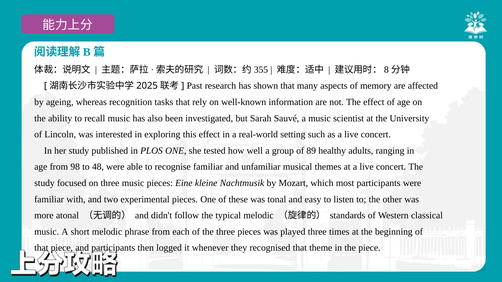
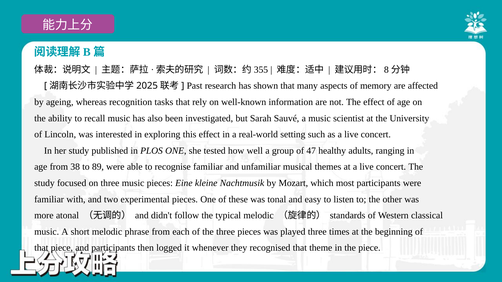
89: 89 -> 47
98: 98 -> 38
48: 48 -> 89
